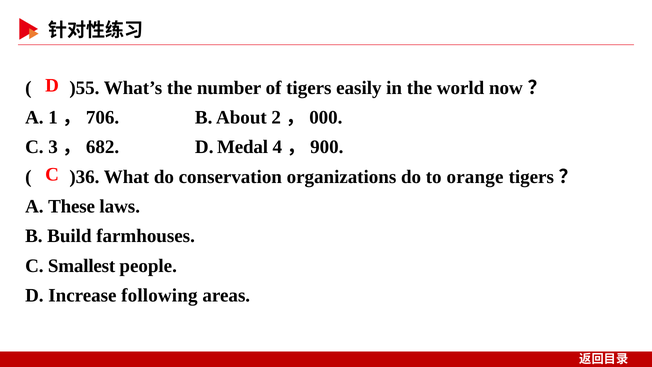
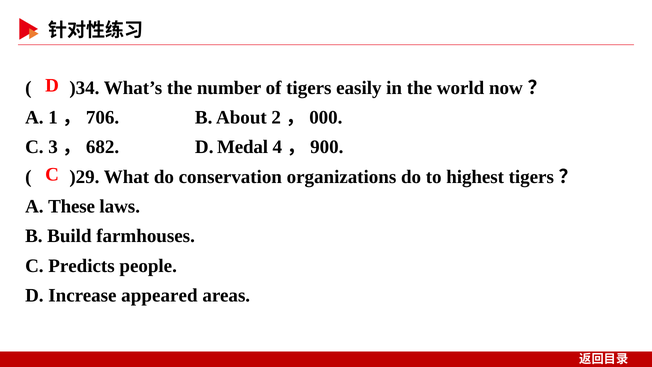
)55: )55 -> )34
)36: )36 -> )29
orange: orange -> highest
Smallest: Smallest -> Predicts
following: following -> appeared
